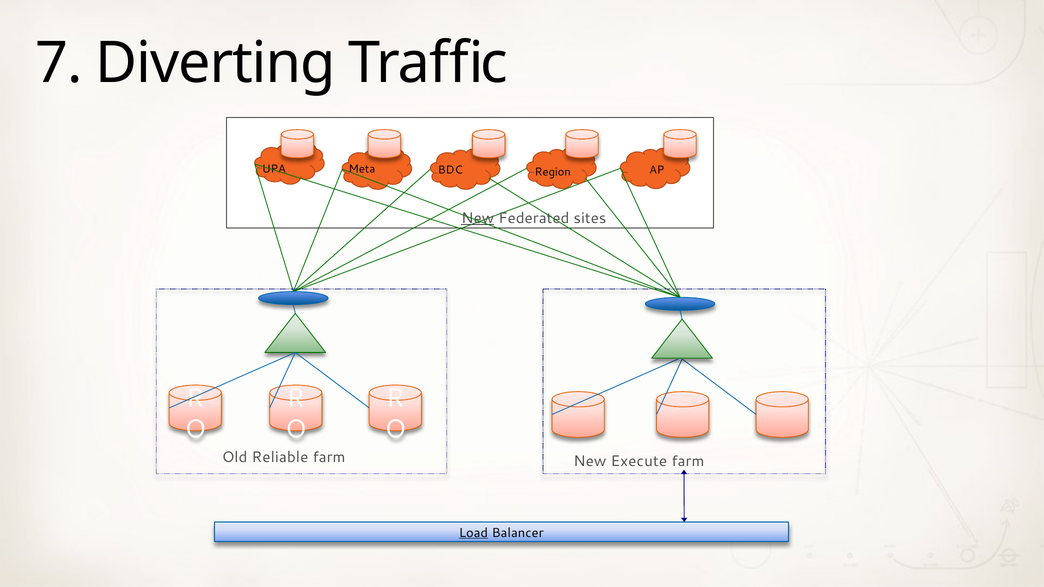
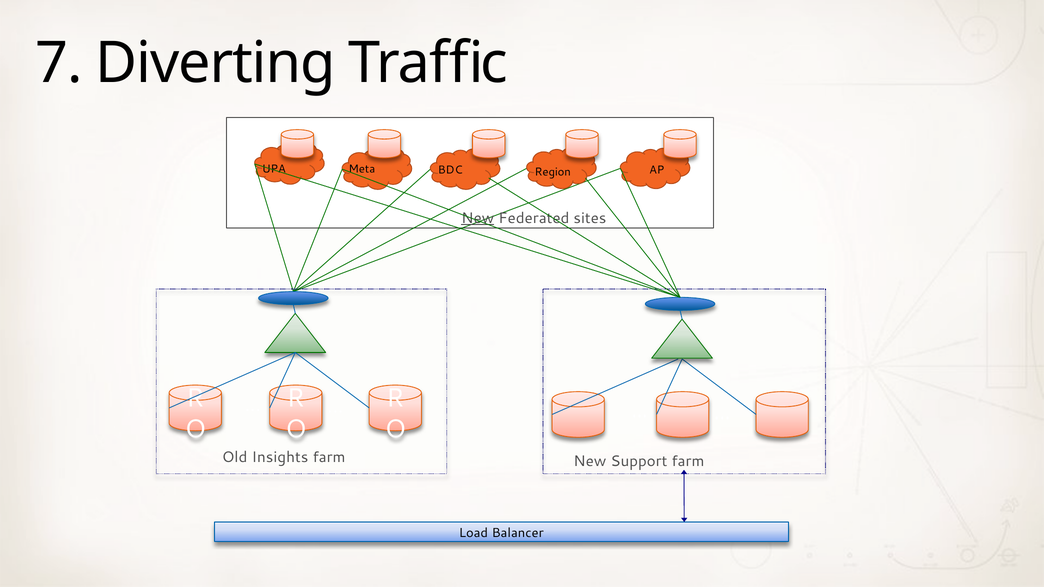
Reliable: Reliable -> Insights
Execute: Execute -> Support
Load underline: present -> none
